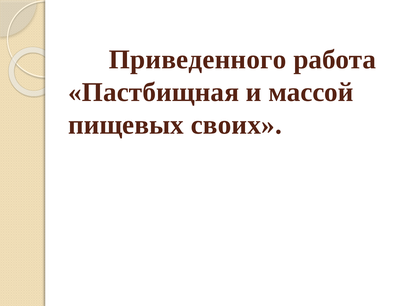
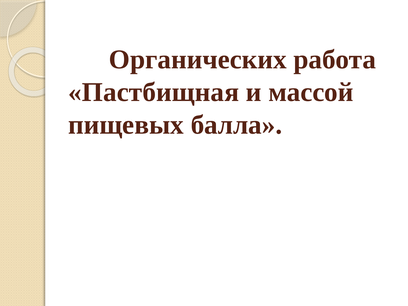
Приведенного: Приведенного -> Органических
своих: своих -> балла
